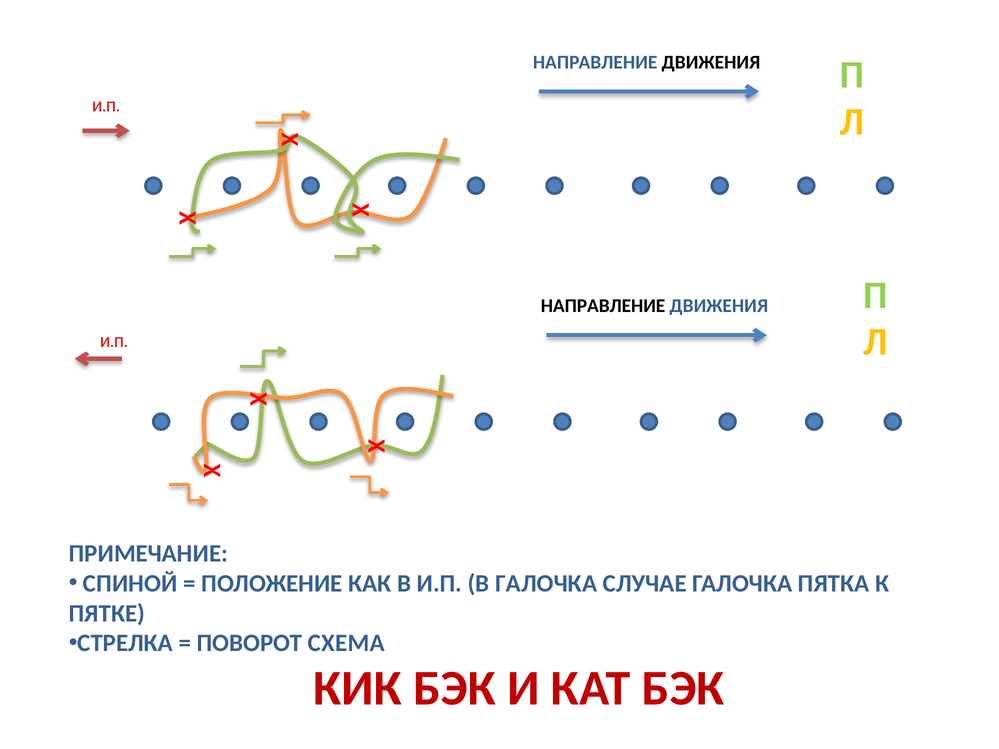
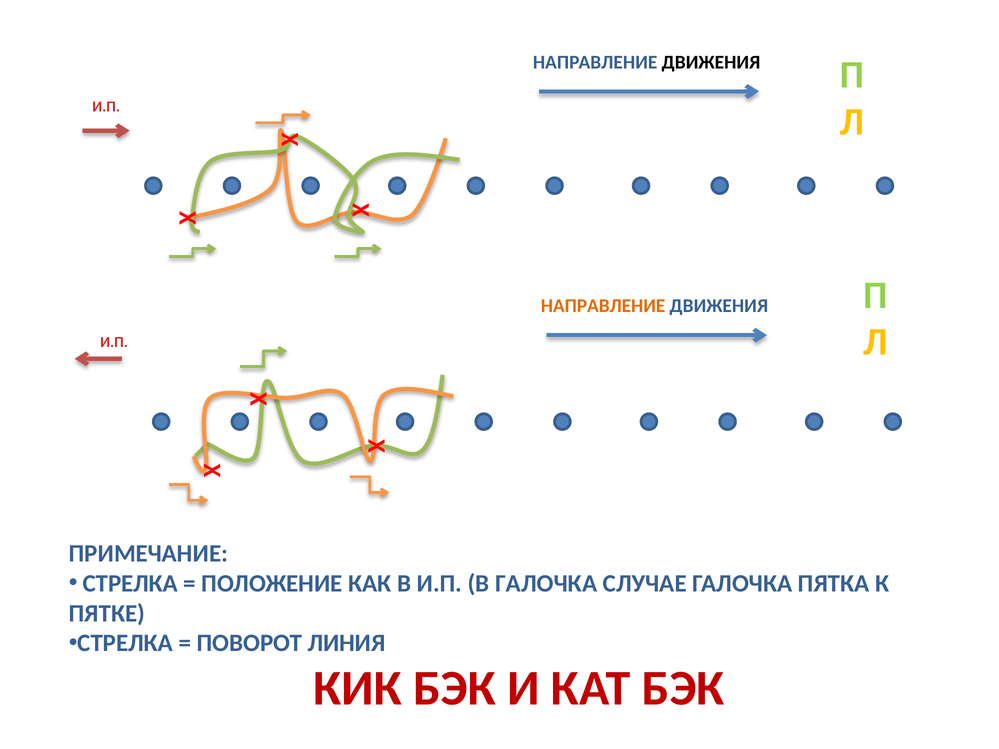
НАПРАВЛЕНИЕ at (603, 306) colour: black -> orange
СПИНОЙ at (130, 584): СПИНОЙ -> СТРЕЛКА
СХЕМА: СХЕМА -> ЛИНИЯ
